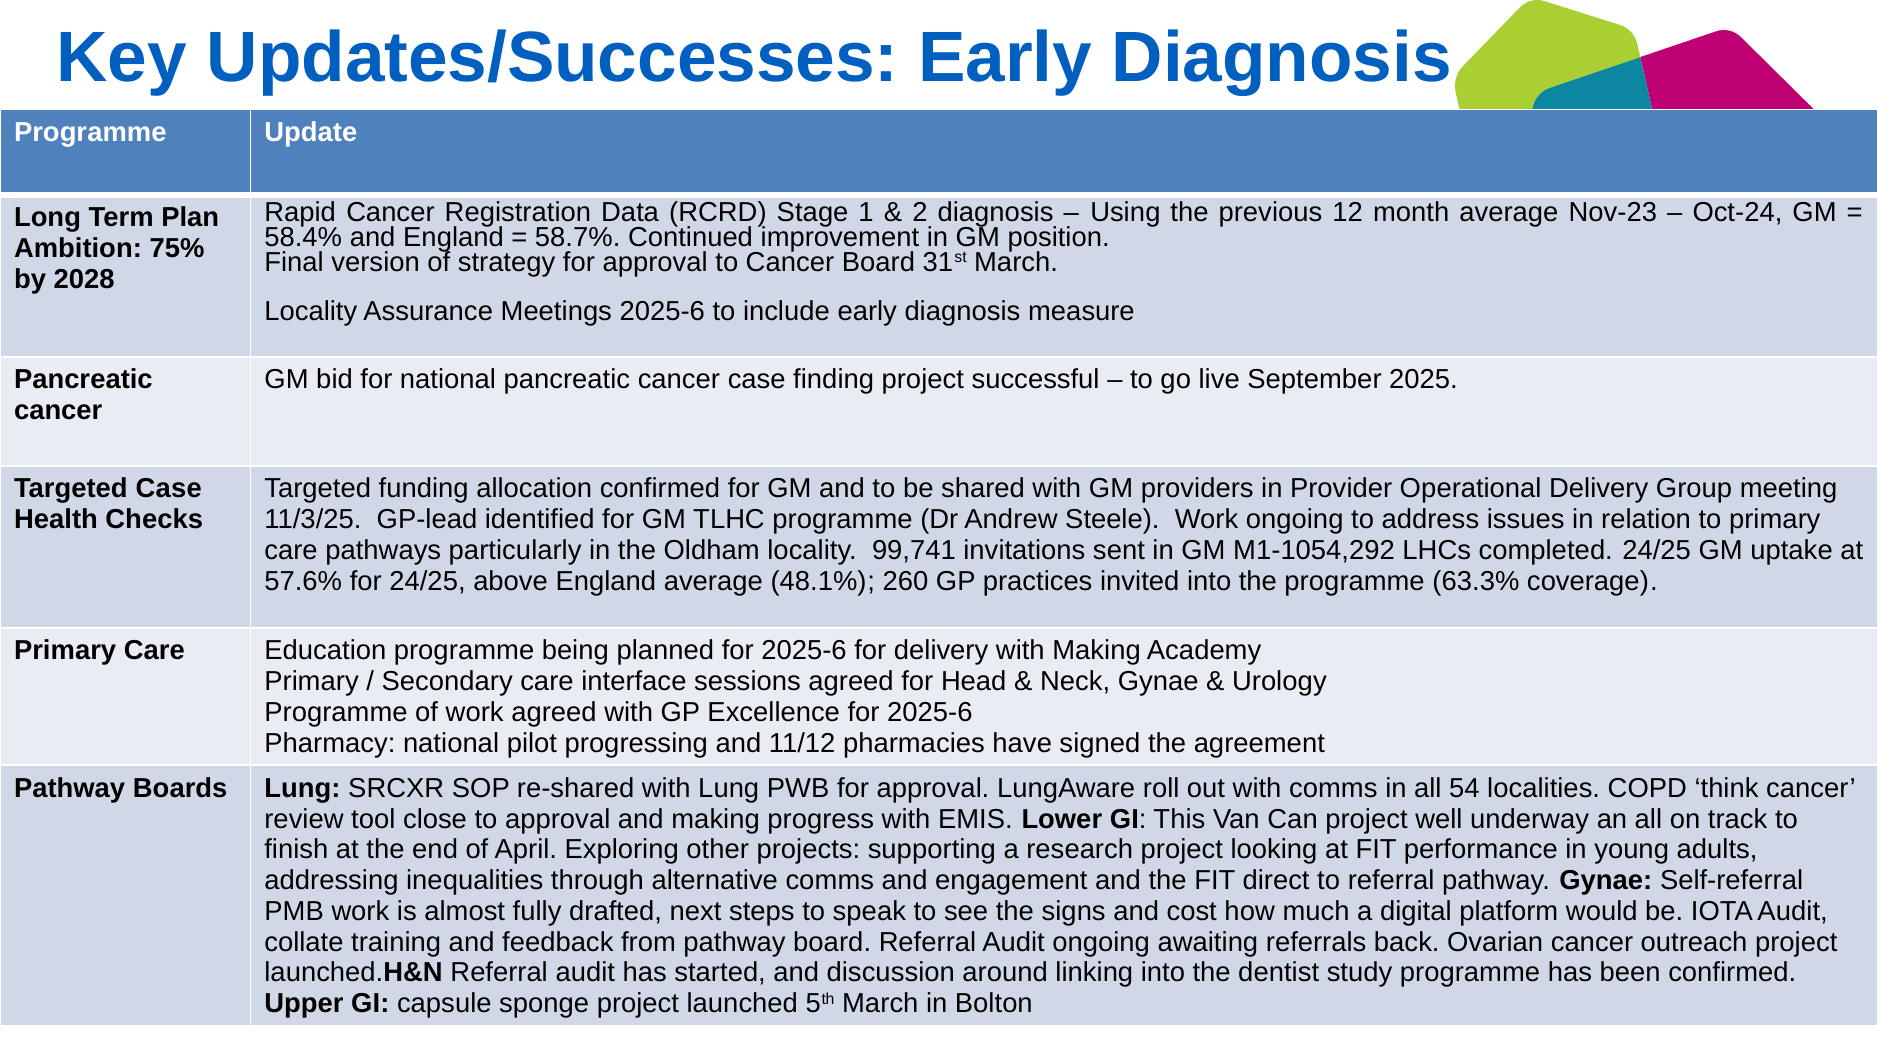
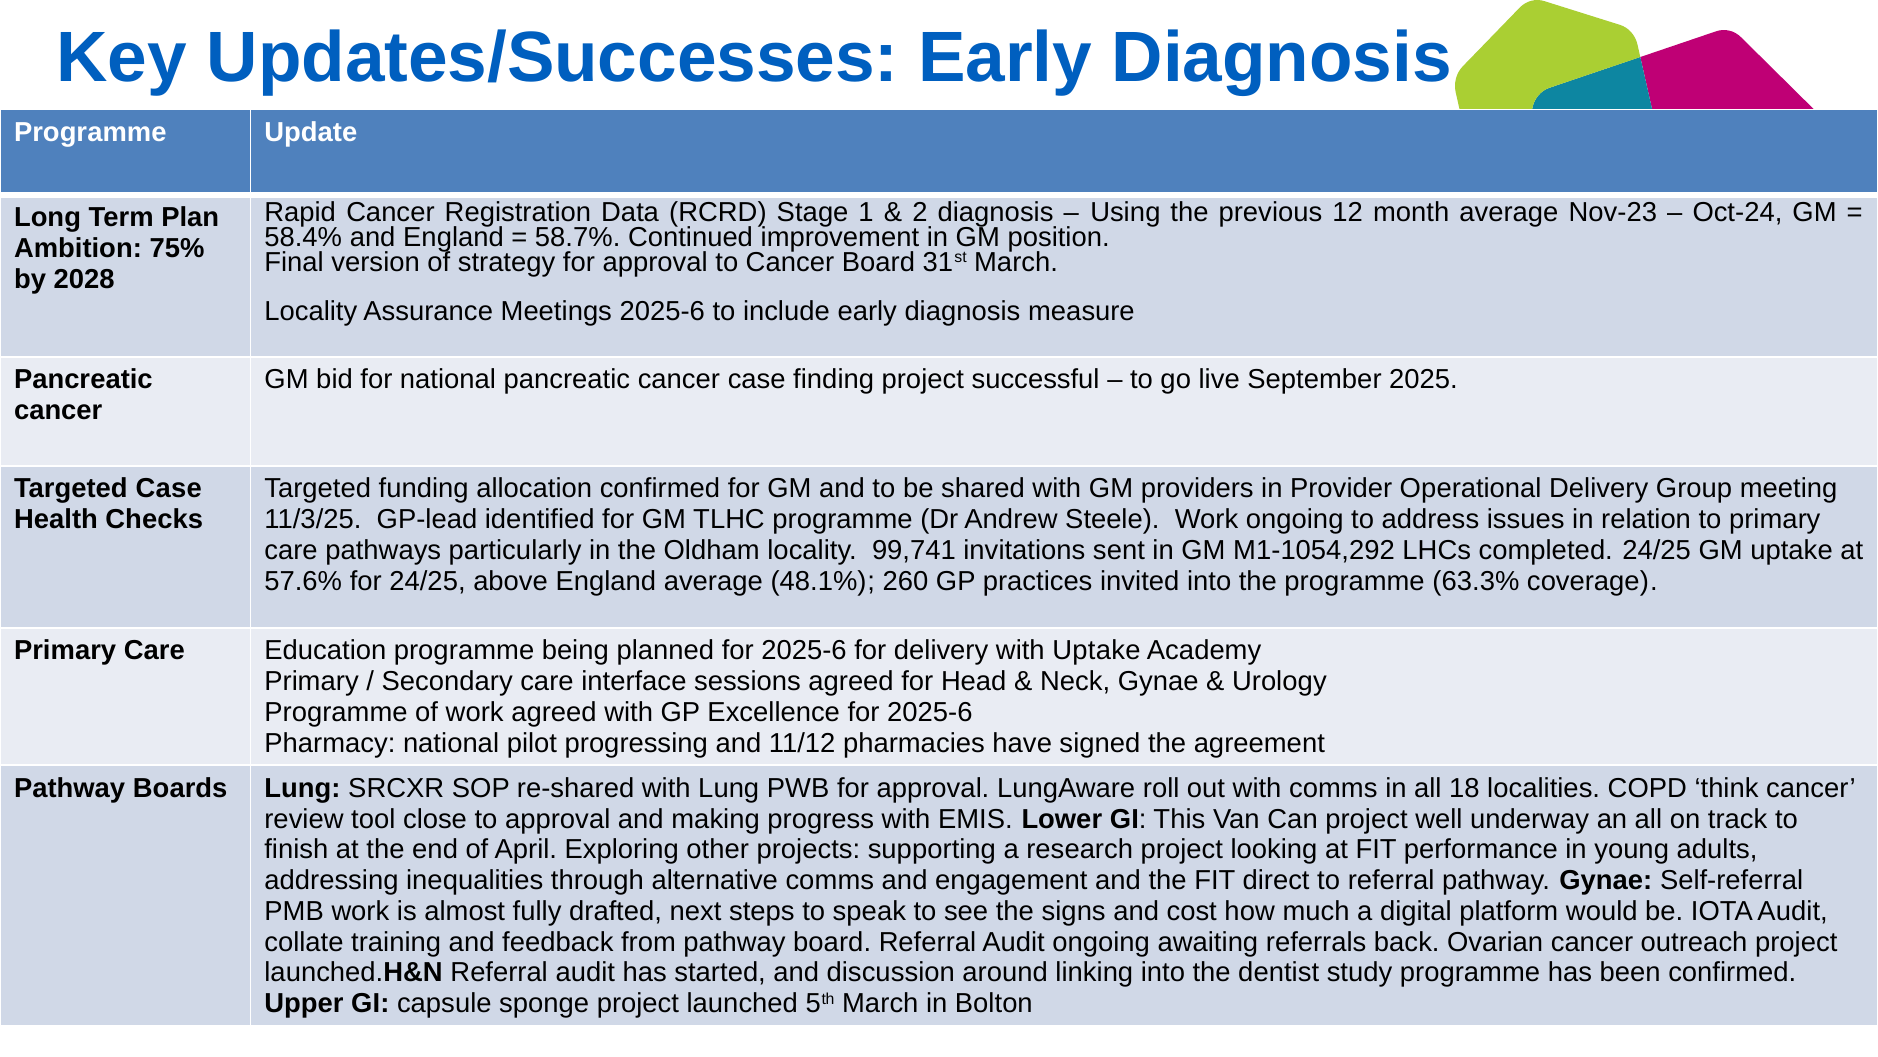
with Making: Making -> Uptake
54: 54 -> 18
